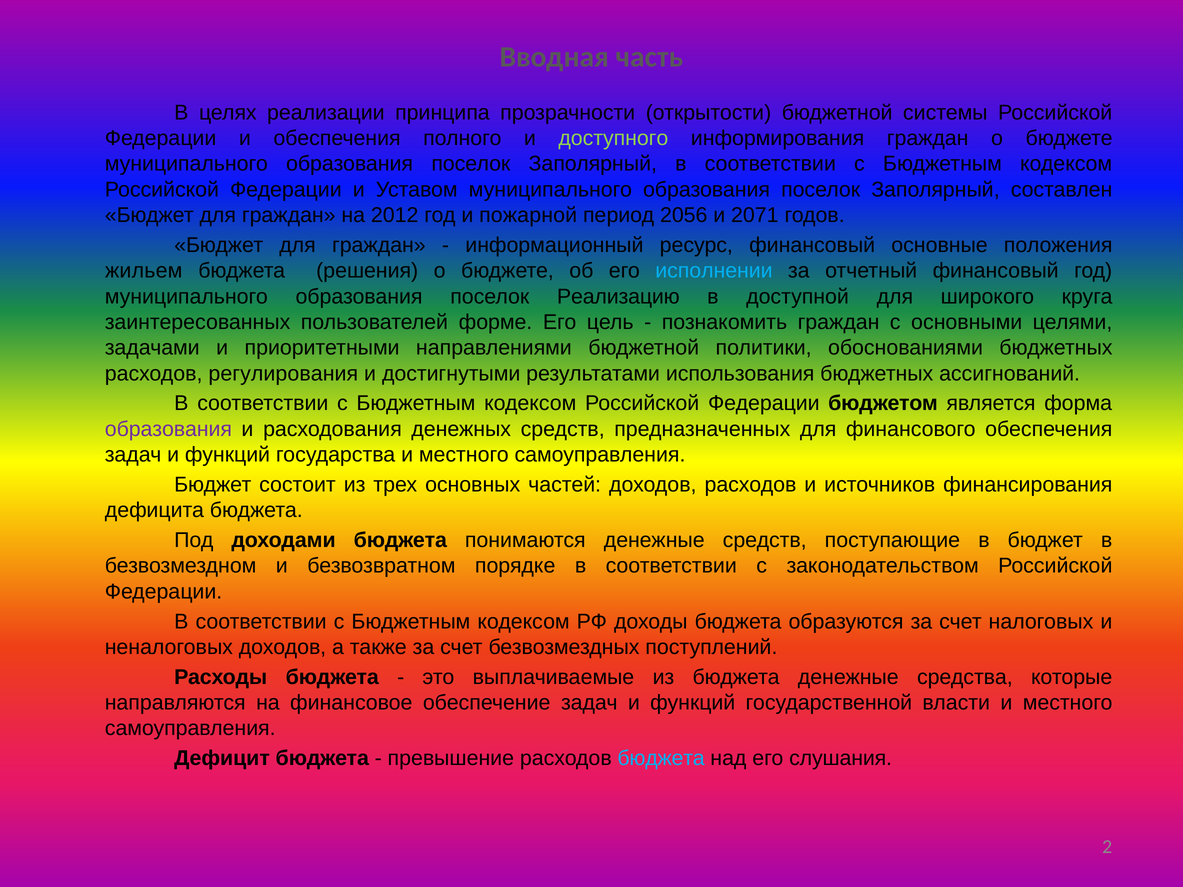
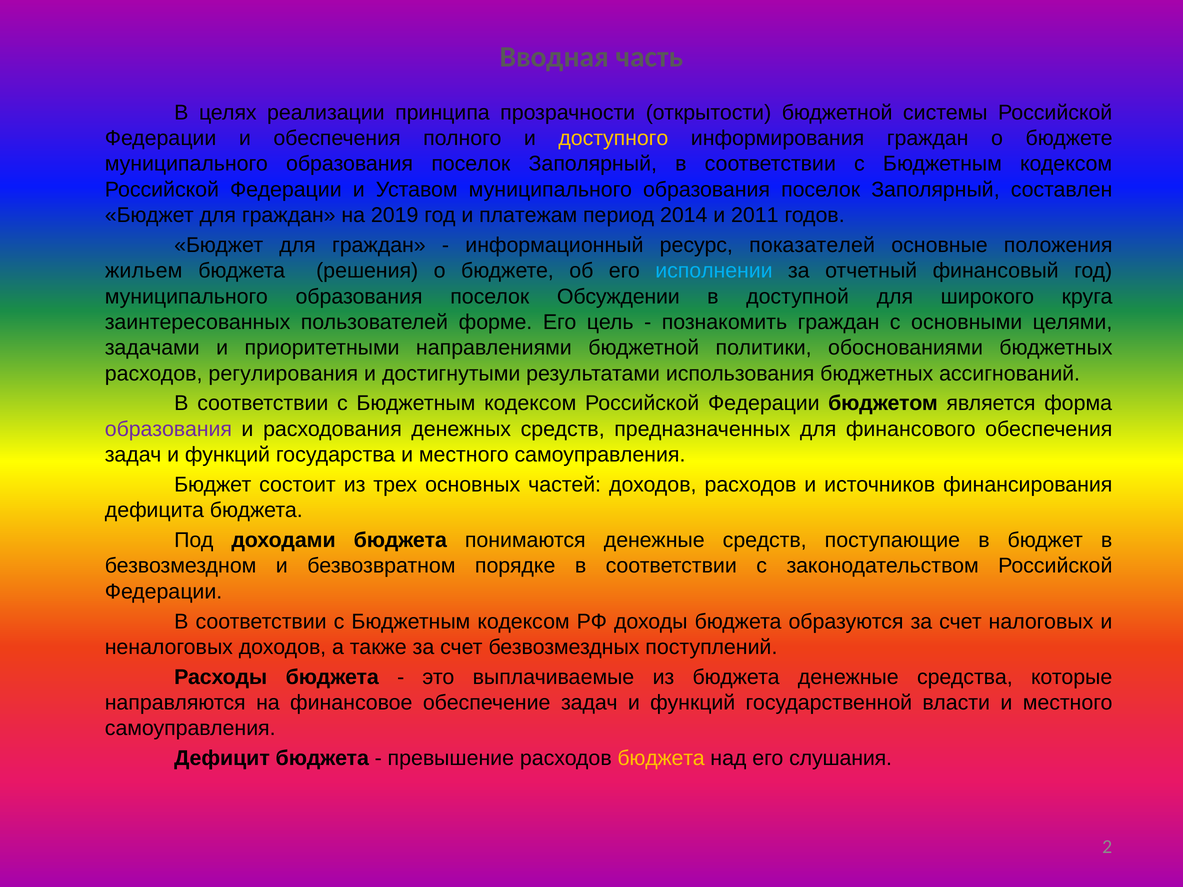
доступного colour: light green -> yellow
2012: 2012 -> 2019
пожарной: пожарной -> платежам
2056: 2056 -> 2014
2071: 2071 -> 2011
ресурс финансовый: финансовый -> показателей
Реализацию: Реализацию -> Обсуждении
бюджета at (661, 759) colour: light blue -> yellow
